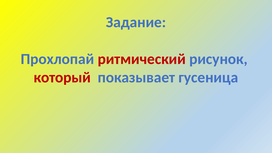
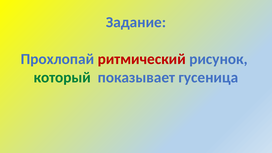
который colour: red -> green
